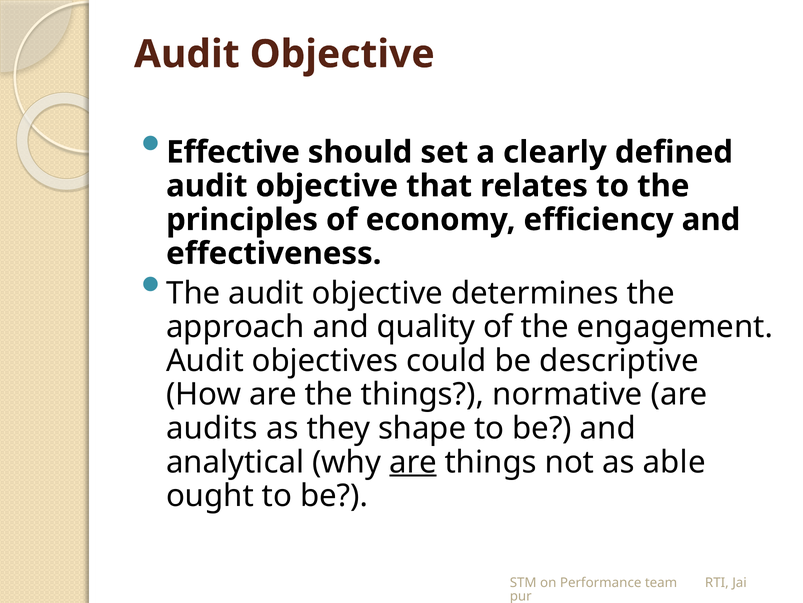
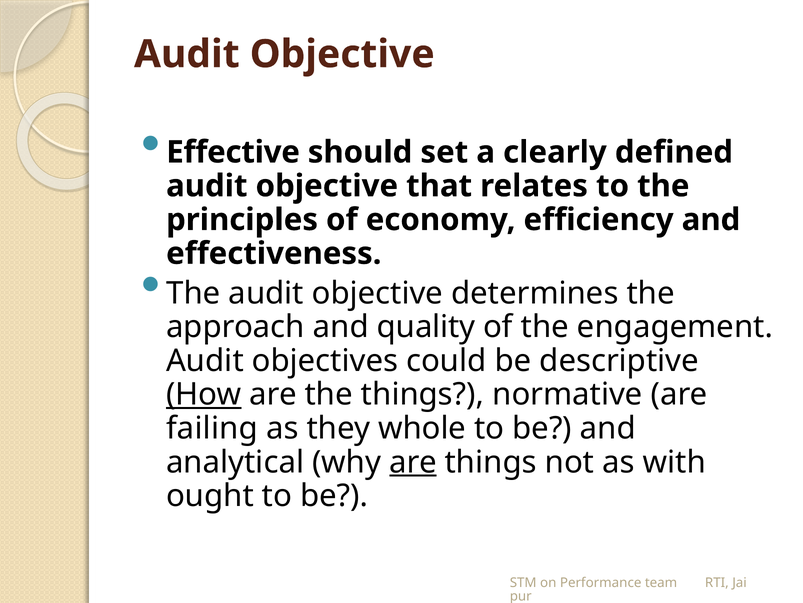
How underline: none -> present
audits: audits -> failing
shape: shape -> whole
able: able -> with
